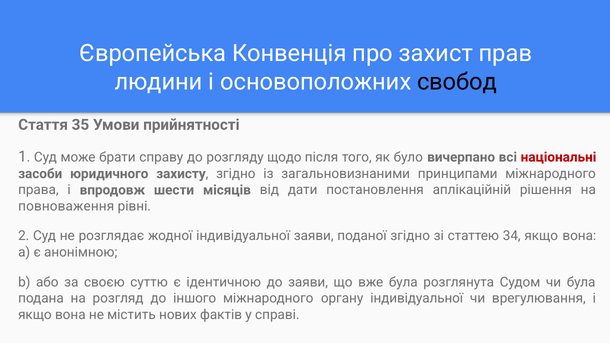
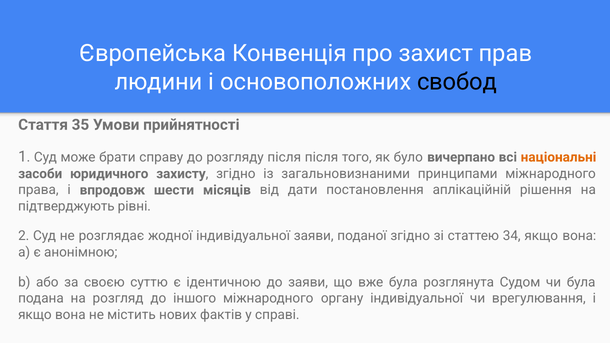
розгляду щодо: щодо -> після
національні colour: red -> orange
повноваження: повноваження -> підтверджують
